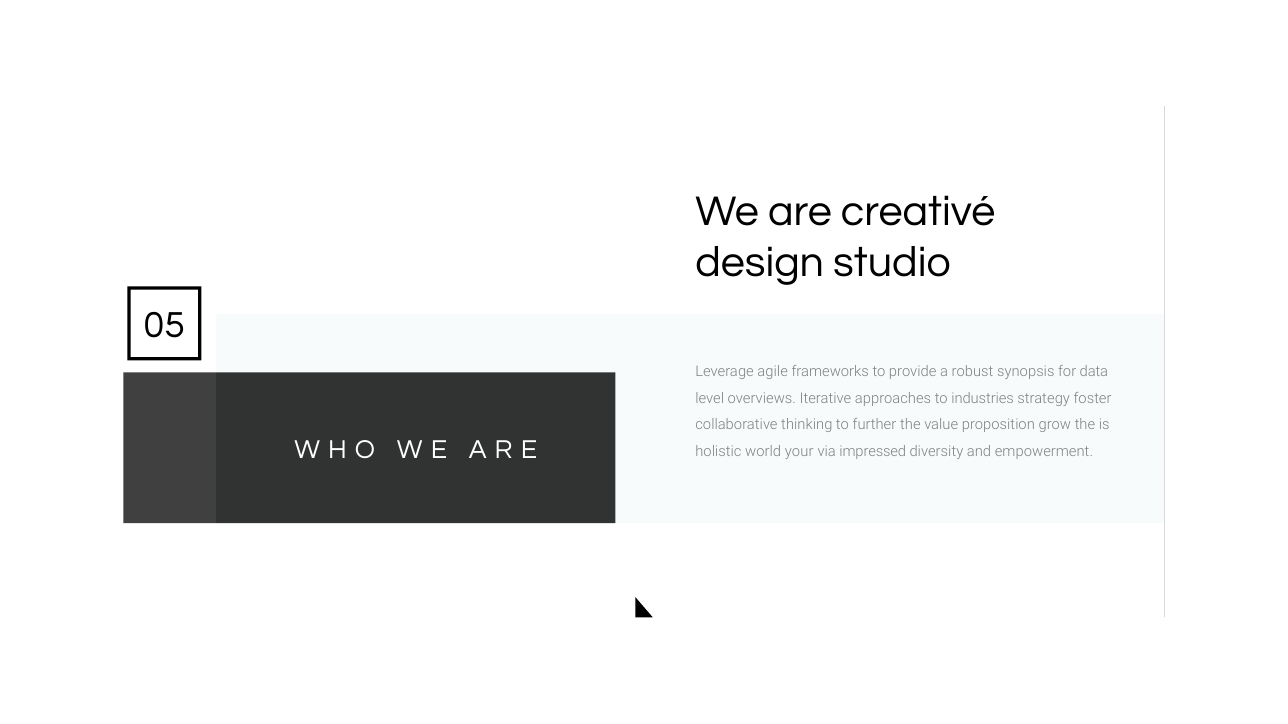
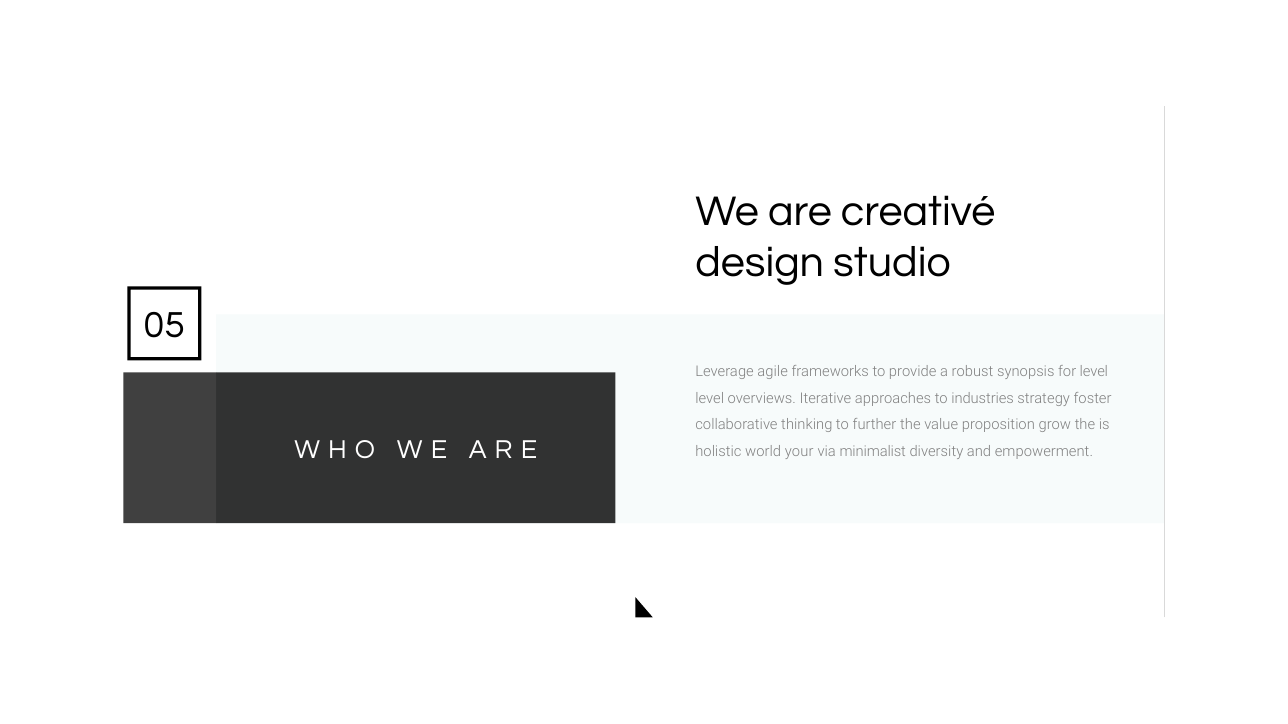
for data: data -> level
impressed: impressed -> minimalist
